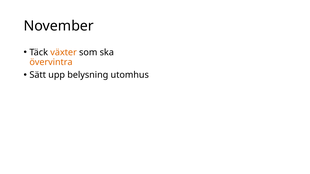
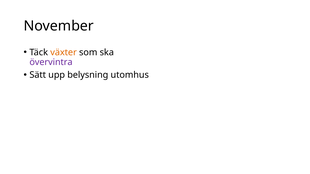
övervintra colour: orange -> purple
